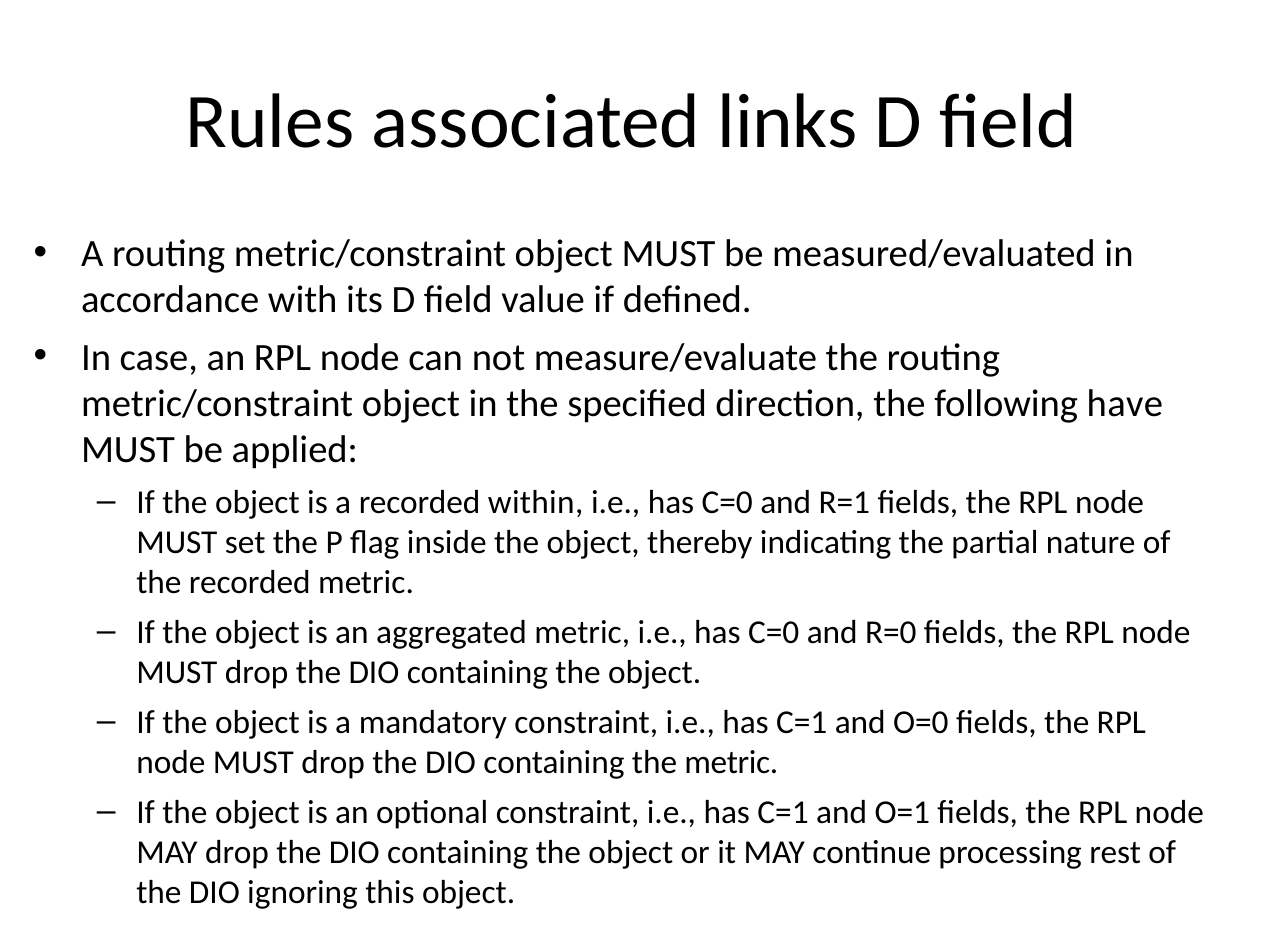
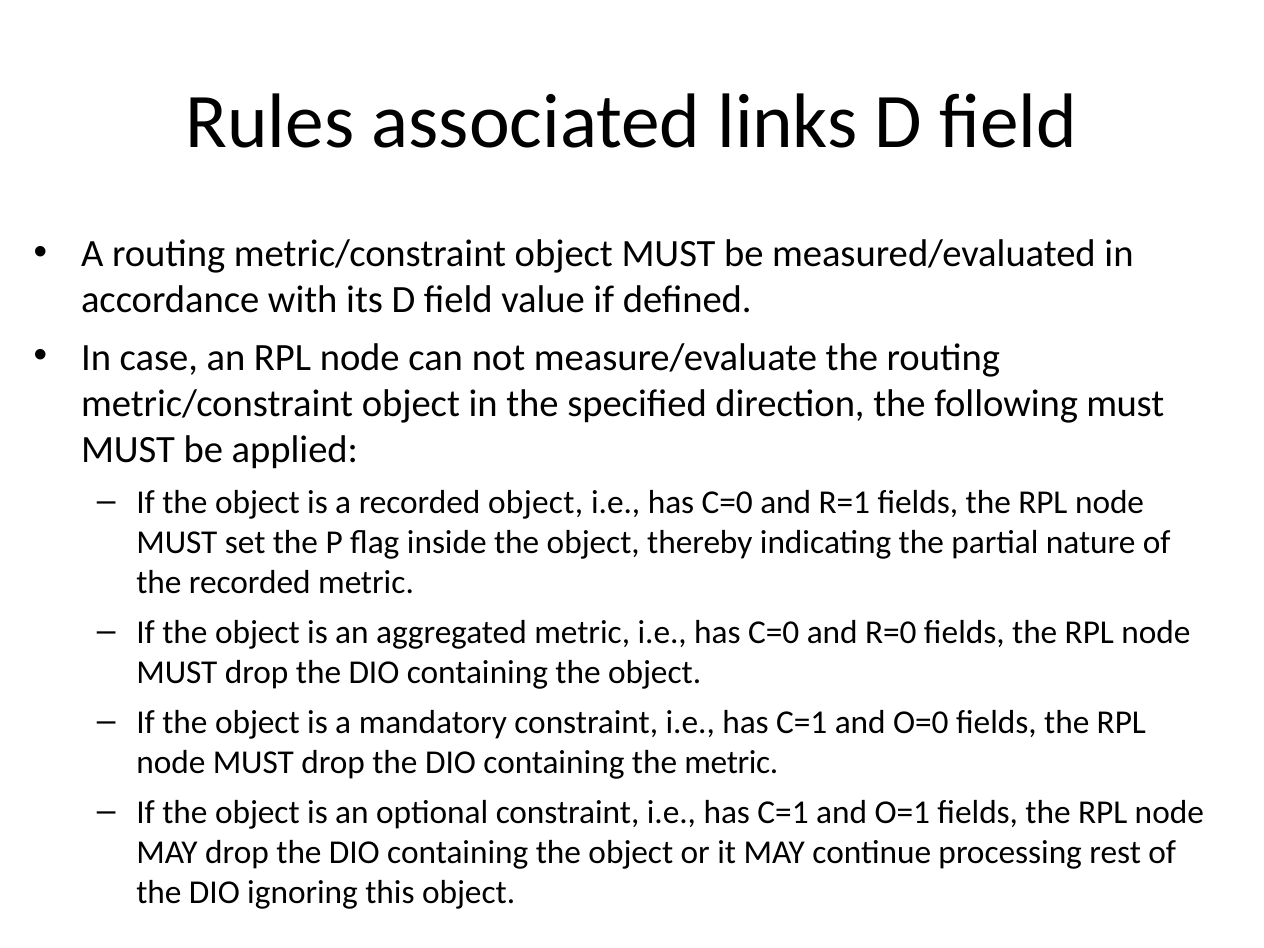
following have: have -> must
recorded within: within -> object
